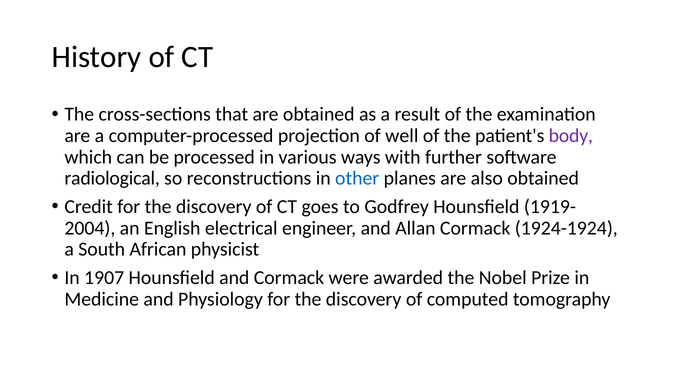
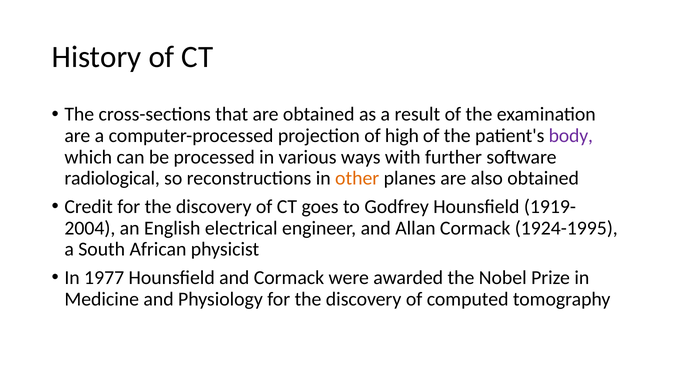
well: well -> high
other colour: blue -> orange
1924-1924: 1924-1924 -> 1924-1995
1907: 1907 -> 1977
